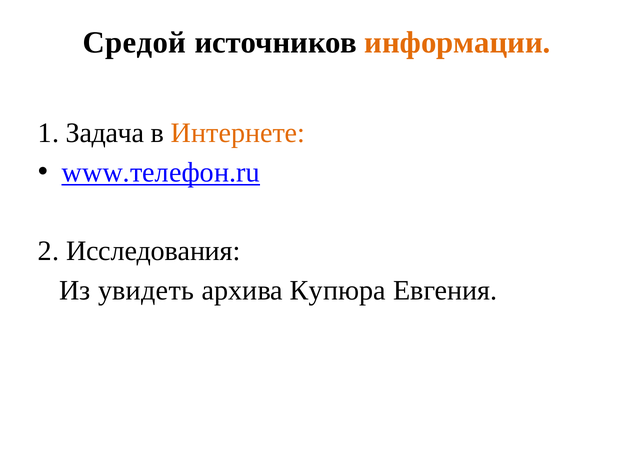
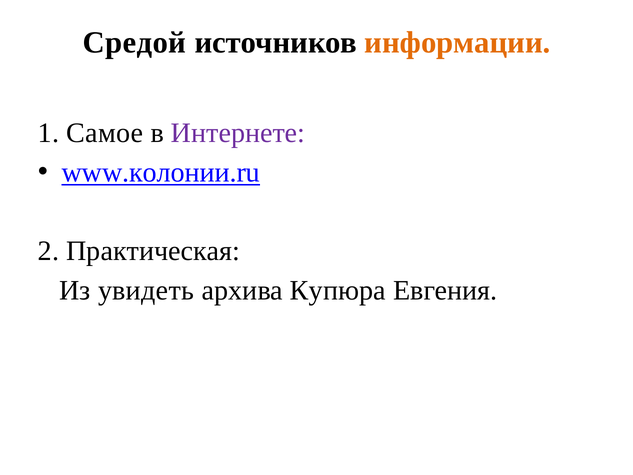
Задача: Задача -> Самое
Интернете colour: orange -> purple
www.телефон.ru: www.телефон.ru -> www.колонии.ru
Исследования: Исследования -> Практическая
